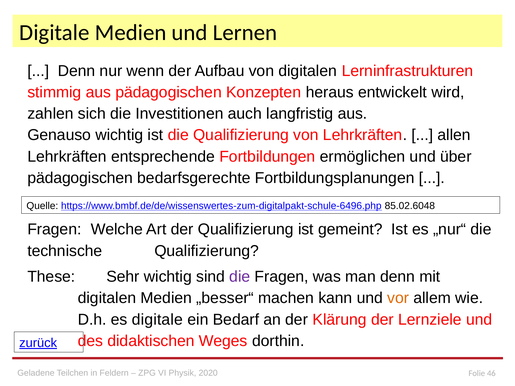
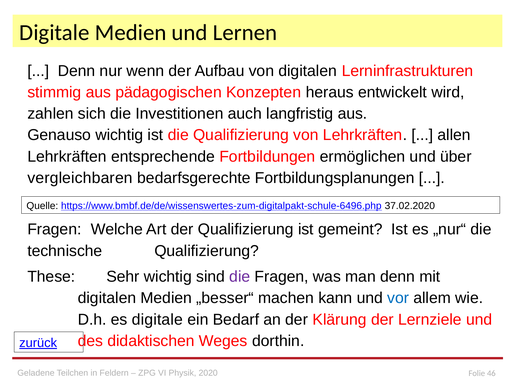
pädagogischen at (80, 178): pädagogischen -> vergleichbaren
85.02.6048: 85.02.6048 -> 37.02.2020
vor colour: orange -> blue
